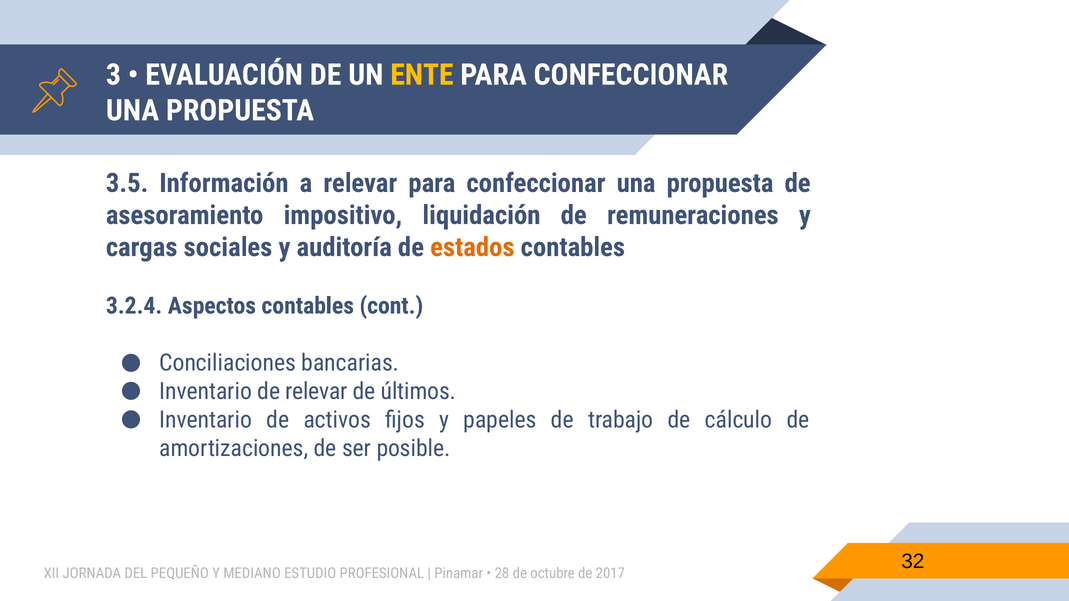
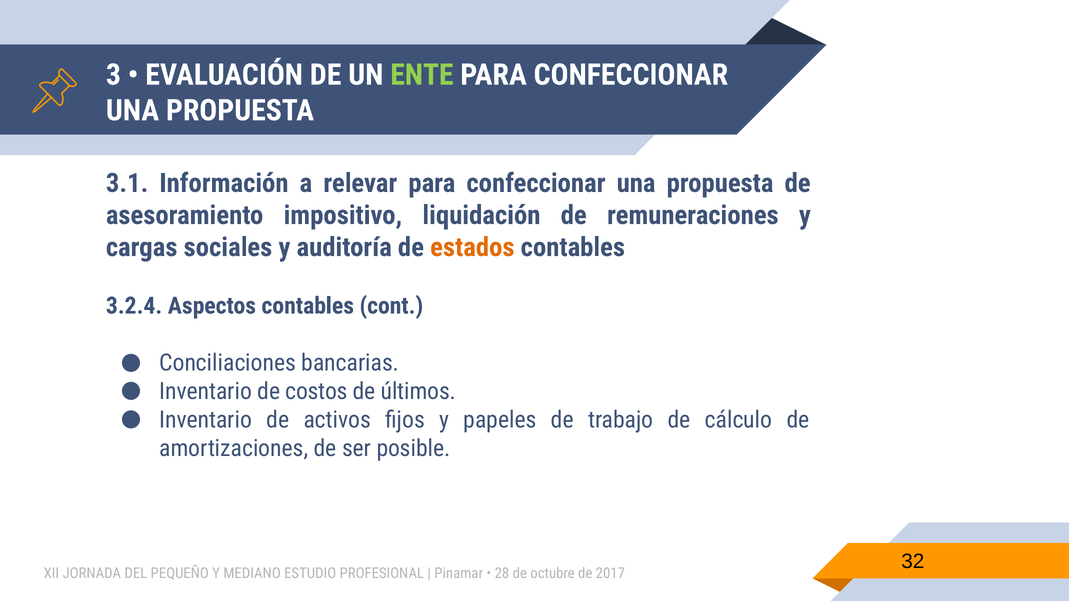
ENTE colour: yellow -> light green
3.5: 3.5 -> 3.1
de relevar: relevar -> costos
